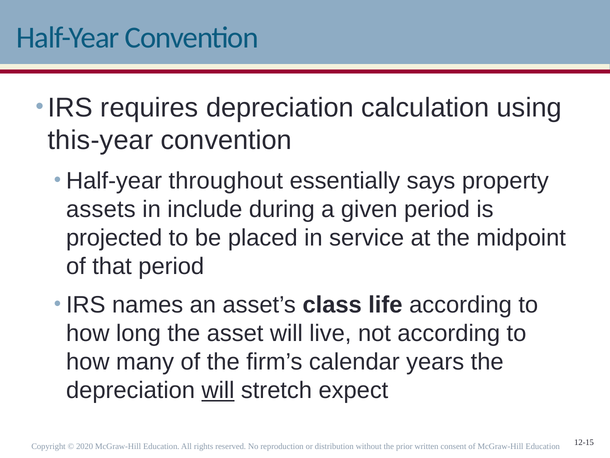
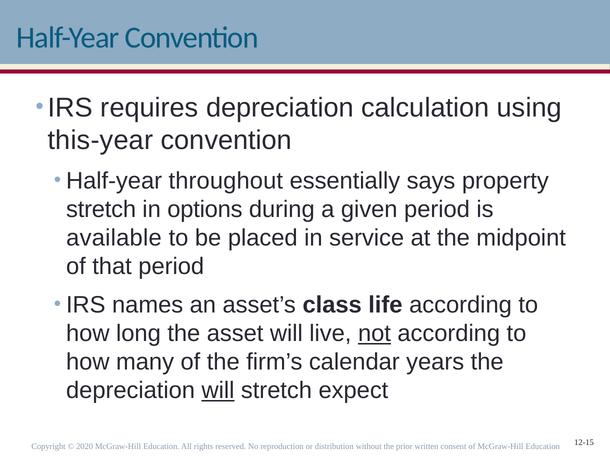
assets at (101, 209): assets -> stretch
include: include -> options
projected: projected -> available
not underline: none -> present
